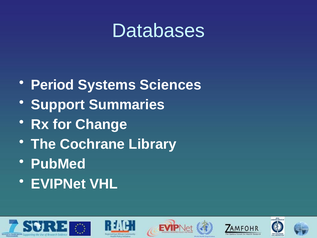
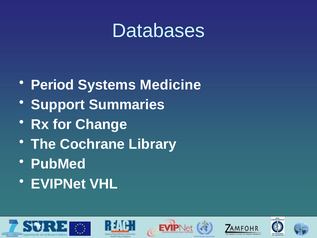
Sciences: Sciences -> Medicine
